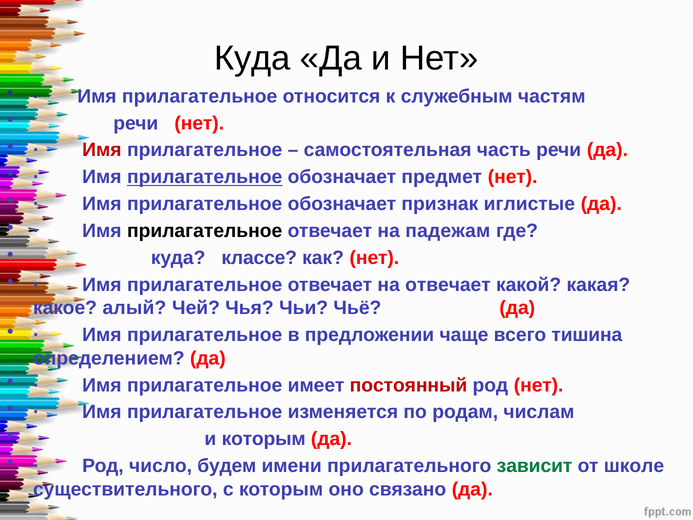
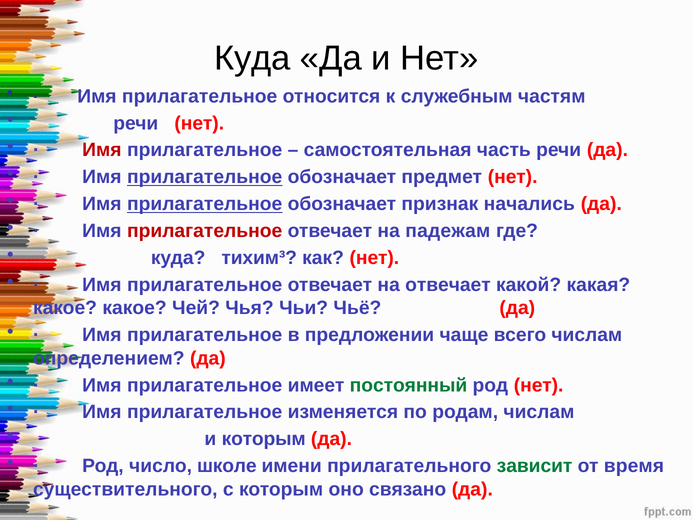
прилагательное at (205, 204) underline: none -> present
иглистые: иглистые -> начались
прилагательное at (205, 231) colour: black -> red
классе: классе -> тихим³
какое алый: алый -> какое
всего тишина: тишина -> числам
постоянный colour: red -> green
будем: будем -> школе
школе: школе -> время
